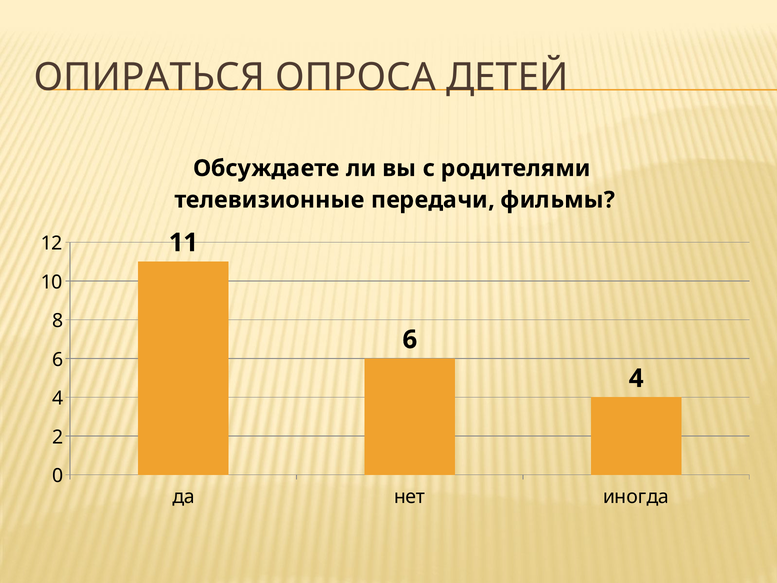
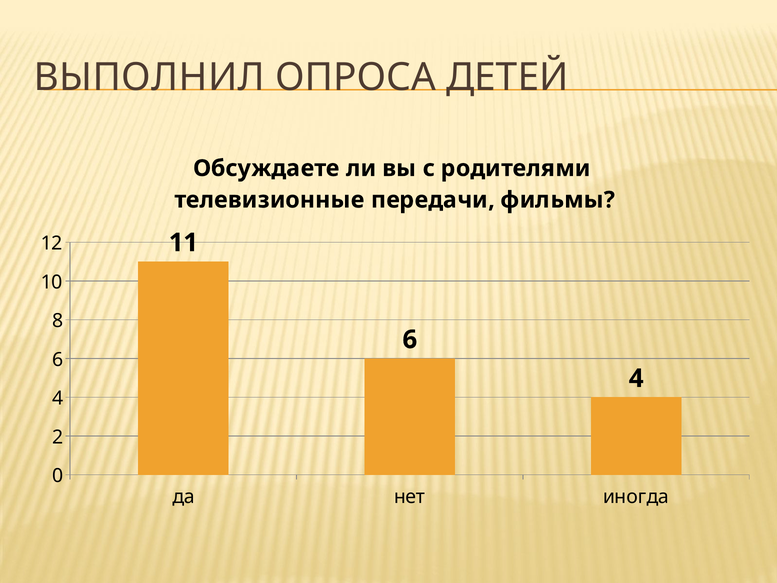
ОПИРАТЬСЯ: ОПИРАТЬСЯ -> ВЫПОЛНИЛ
